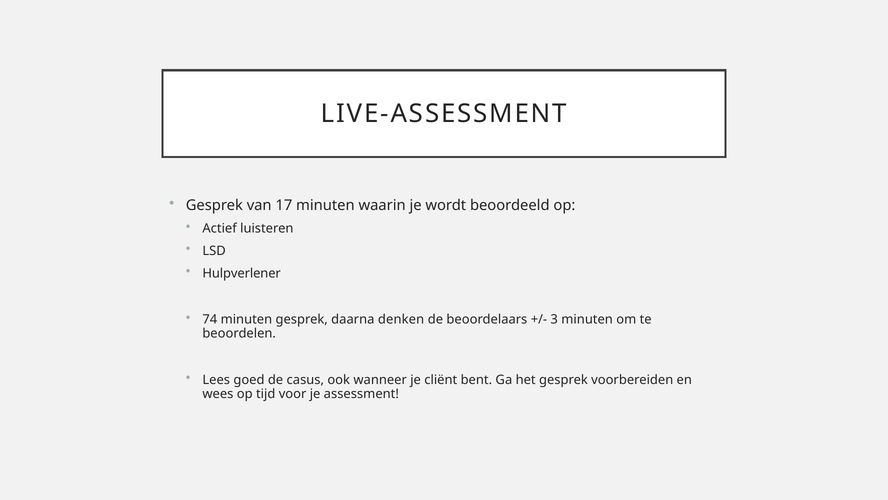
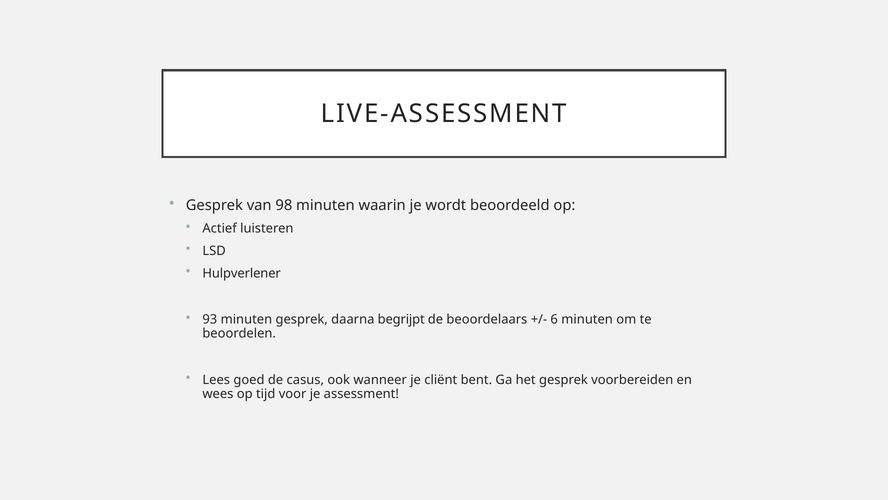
17: 17 -> 98
74: 74 -> 93
denken: denken -> begrijpt
3: 3 -> 6
